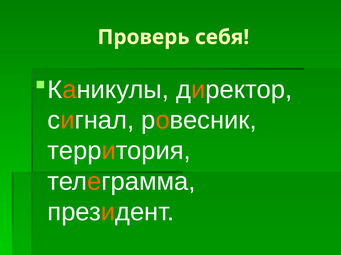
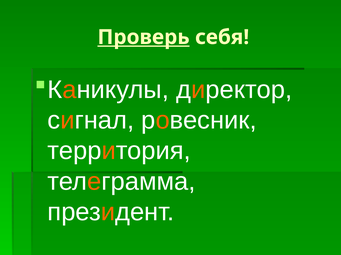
Проверь underline: none -> present
